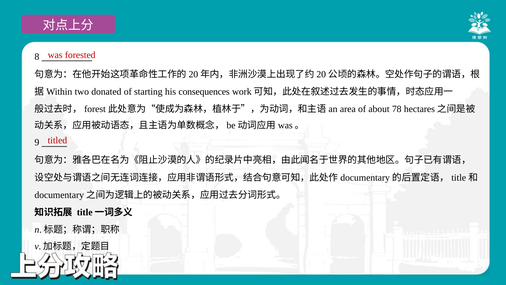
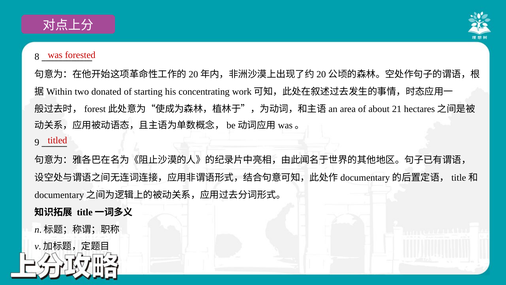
consequences: consequences -> concentrating
78: 78 -> 21
